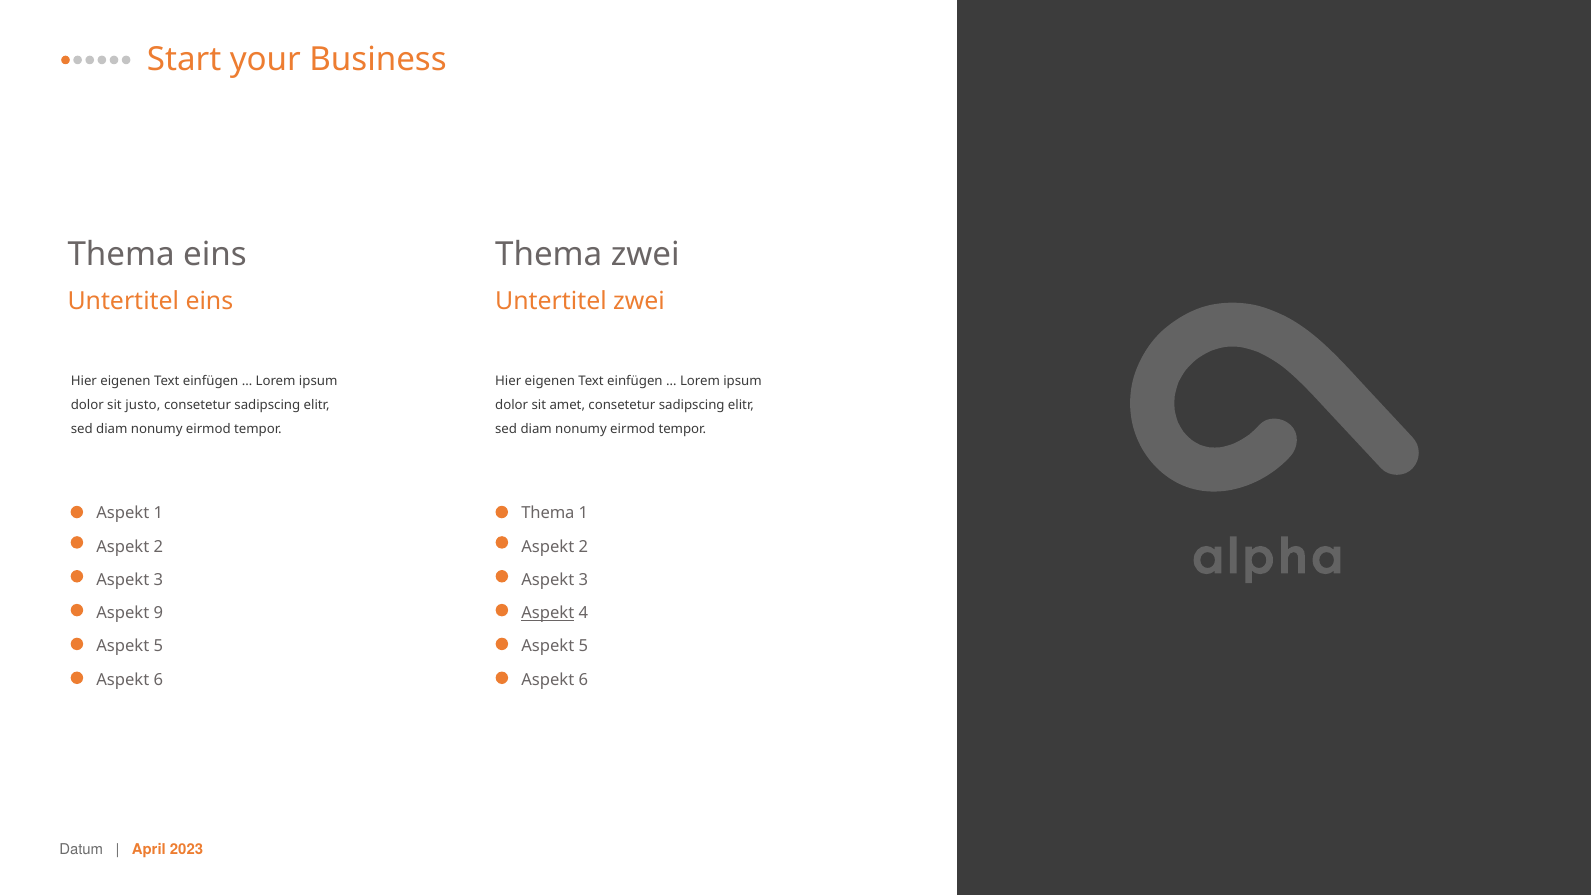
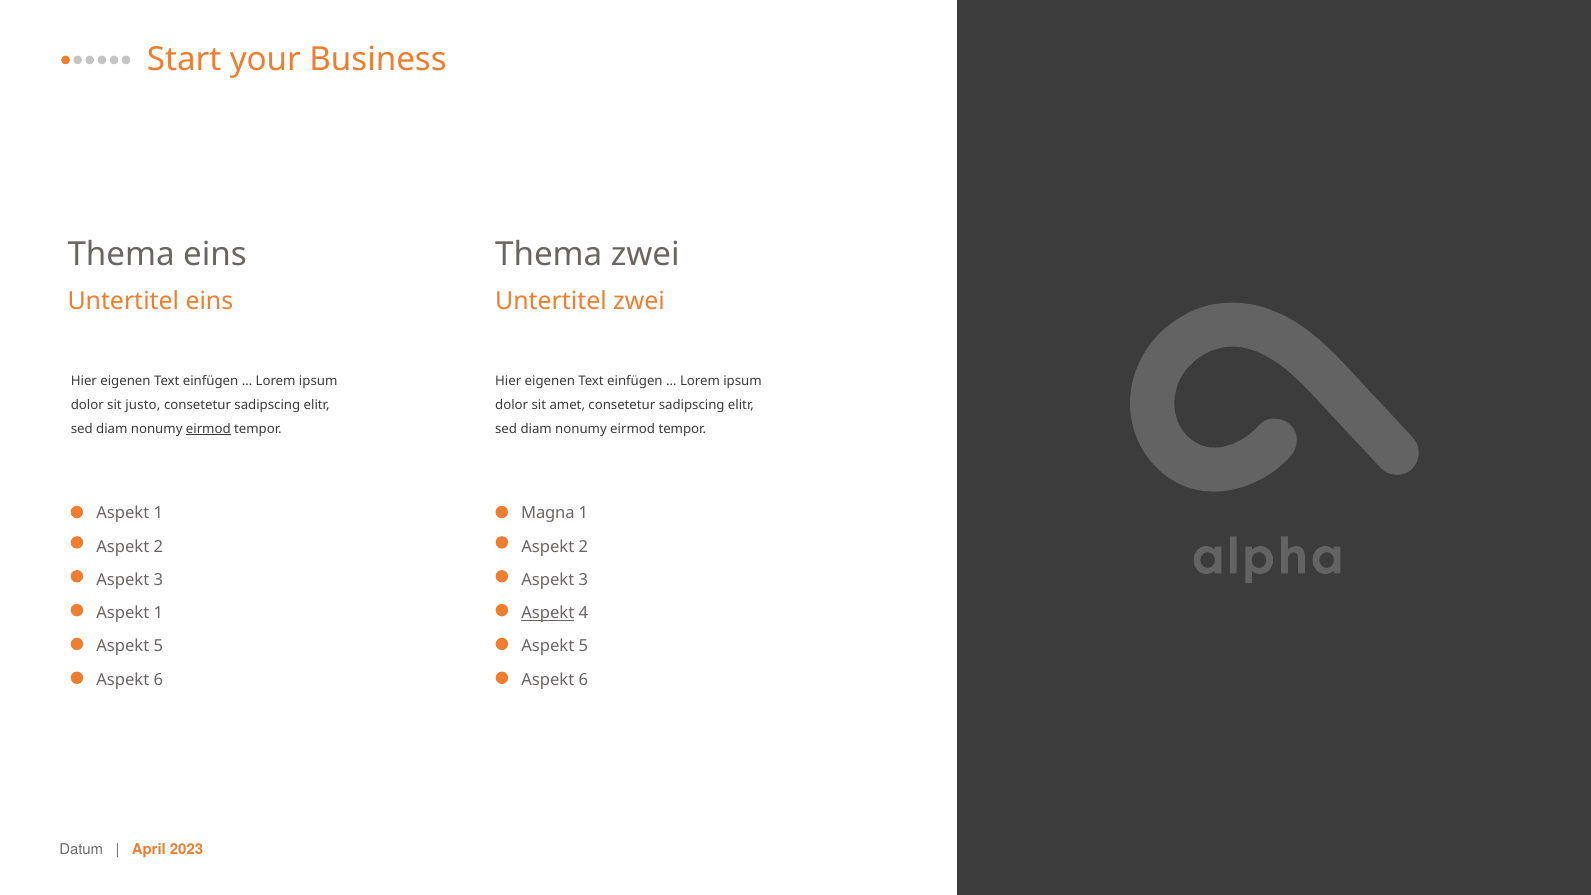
eirmod at (208, 429) underline: none -> present
Thema at (548, 513): Thema -> Magna
9 at (158, 613): 9 -> 1
